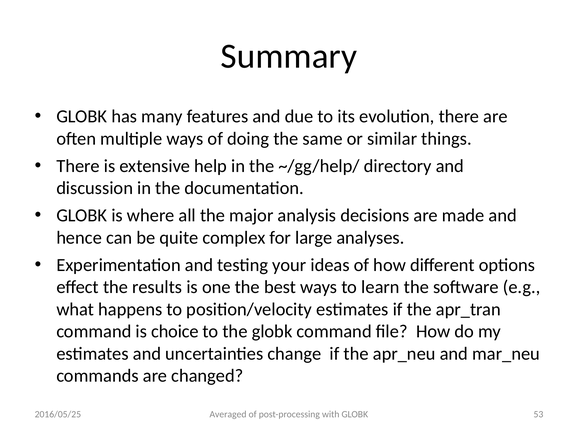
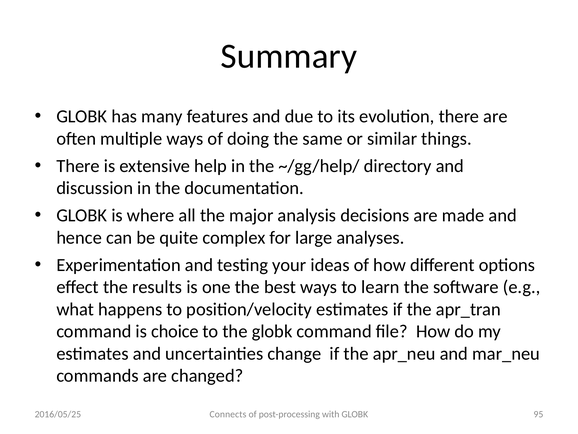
Averaged: Averaged -> Connects
53: 53 -> 95
